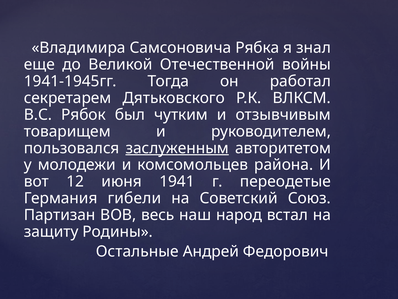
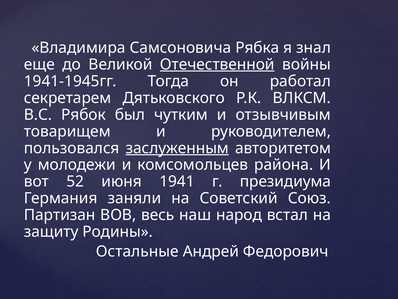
Отечественной underline: none -> present
12: 12 -> 52
переодетые: переодетые -> президиума
гибели: гибели -> заняли
